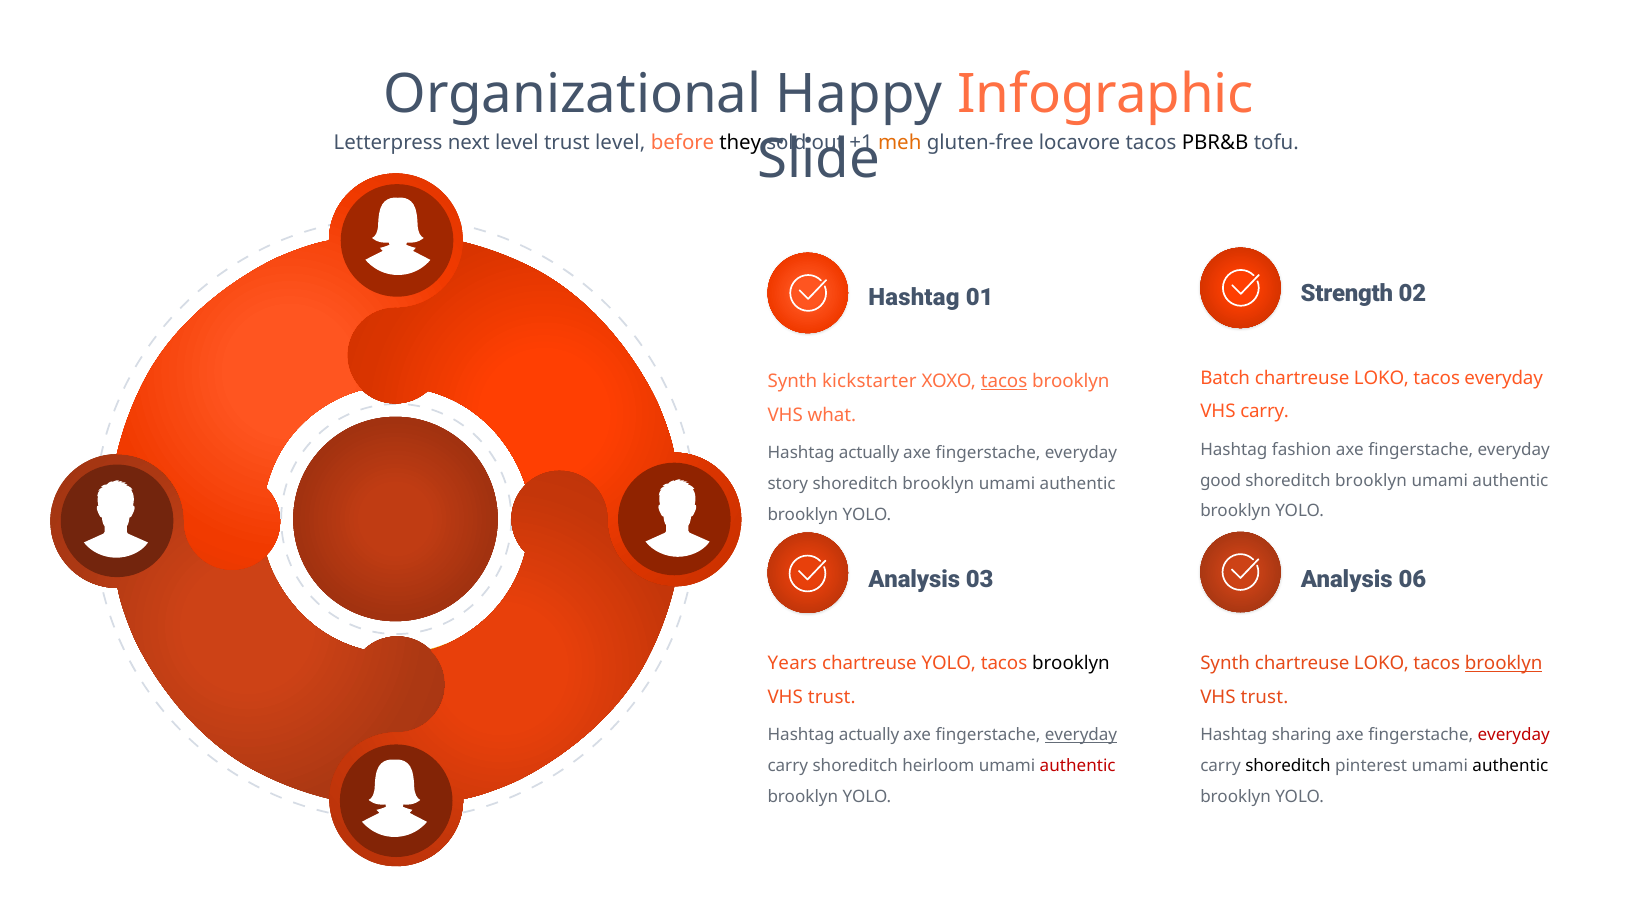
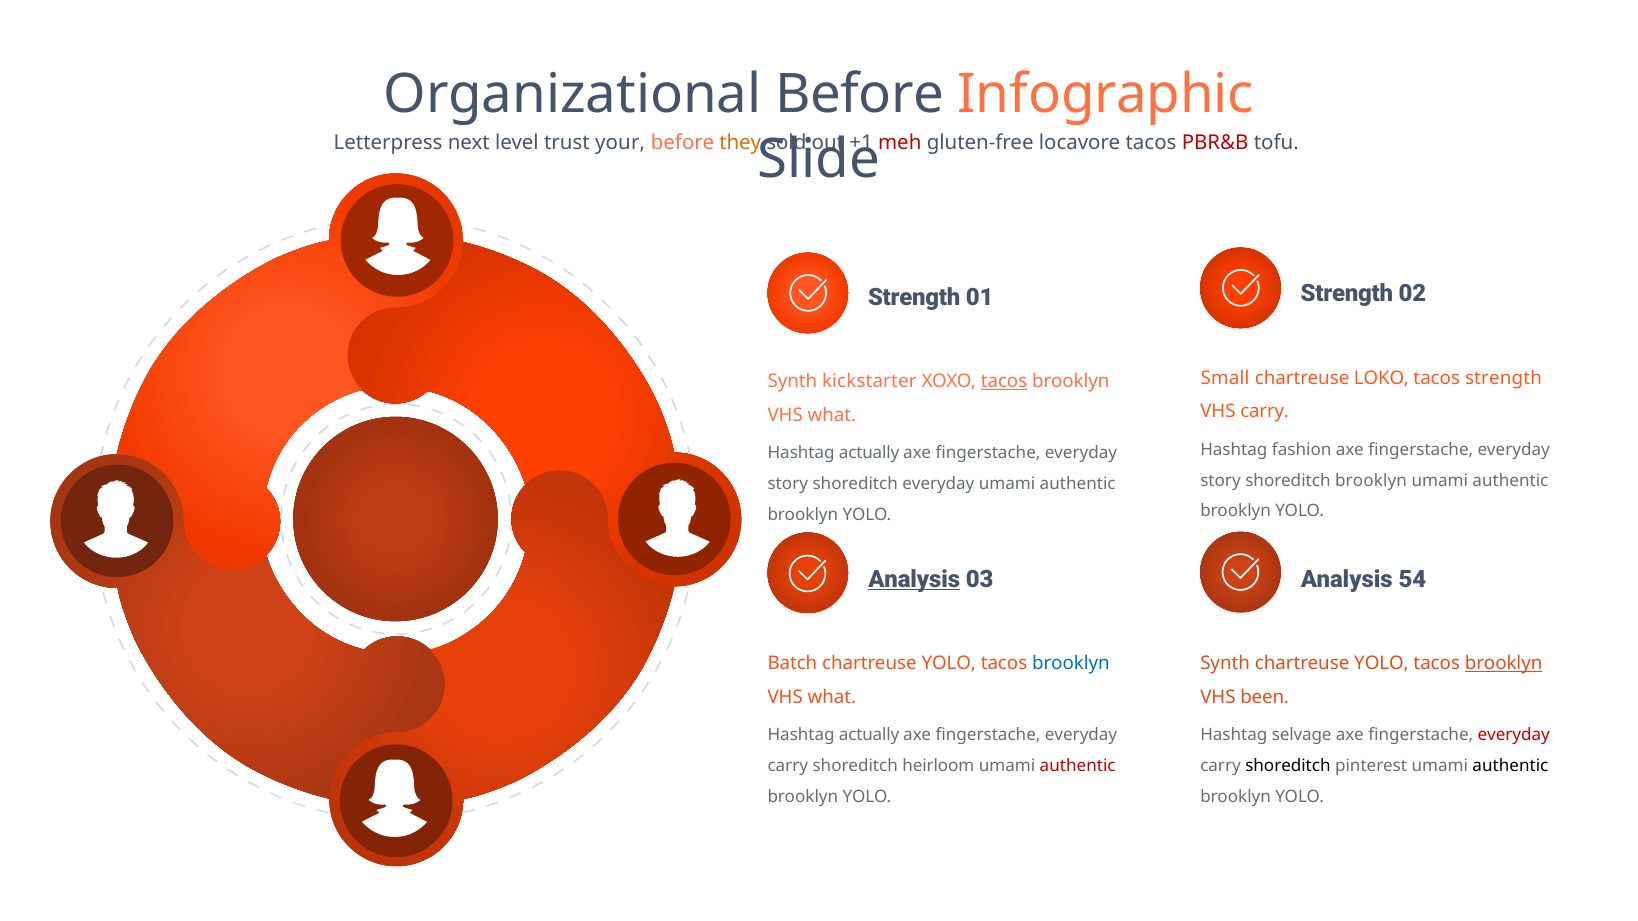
Organizational Happy: Happy -> Before
trust level: level -> your
they colour: black -> orange
meh colour: orange -> red
PBR&B colour: black -> red
Hashtag at (914, 297): Hashtag -> Strength
Batch: Batch -> Small
tacos everyday: everyday -> strength
good at (1221, 481): good -> story
brooklyn at (938, 484): brooklyn -> everyday
Analysis at (914, 580) underline: none -> present
06: 06 -> 54
Years: Years -> Batch
brooklyn at (1071, 664) colour: black -> blue
Synth chartreuse LOKO: LOKO -> YOLO
trust at (832, 697): trust -> what
trust at (1264, 697): trust -> been
everyday at (1081, 736) underline: present -> none
sharing: sharing -> selvage
